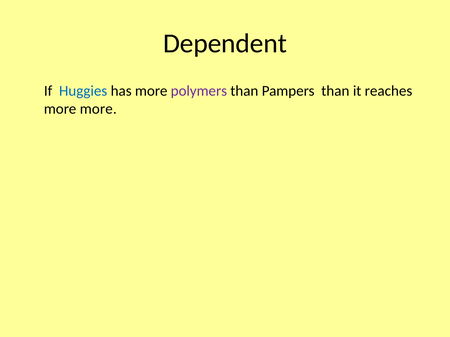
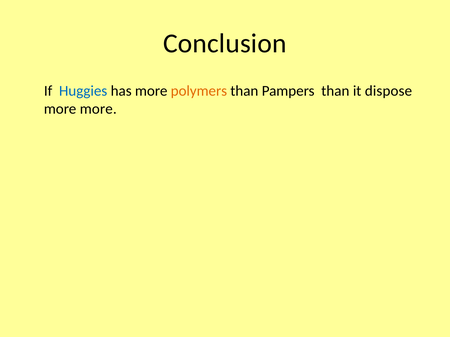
Dependent: Dependent -> Conclusion
polymers colour: purple -> orange
reaches: reaches -> dispose
